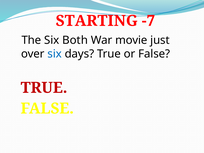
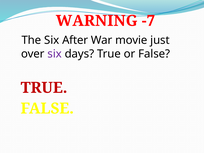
STARTING: STARTING -> WARNING
Both: Both -> After
six at (55, 54) colour: blue -> purple
